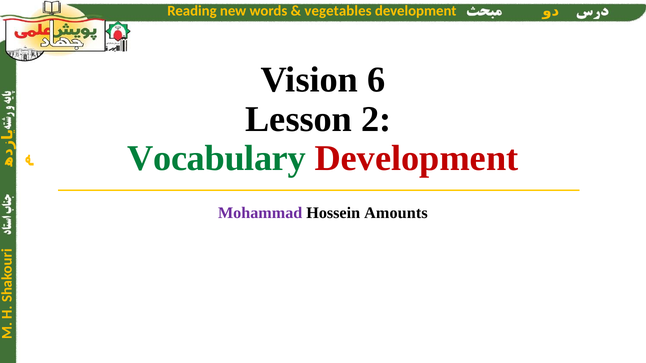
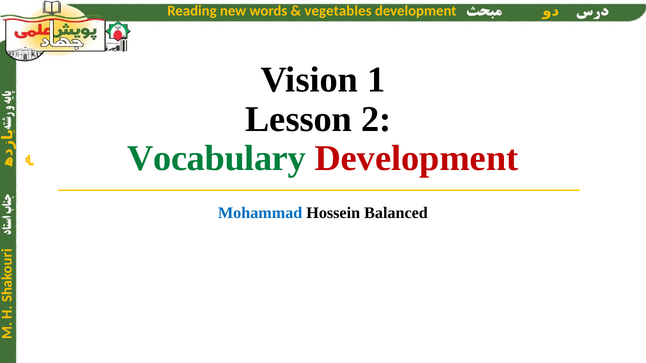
6: 6 -> 1
Mohammad colour: purple -> blue
Amounts: Amounts -> Balanced
